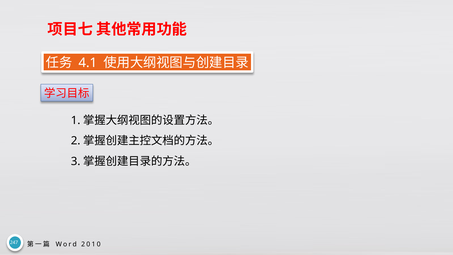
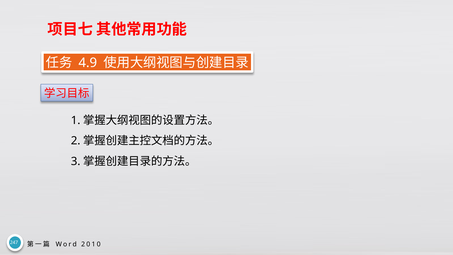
4.1: 4.1 -> 4.9
